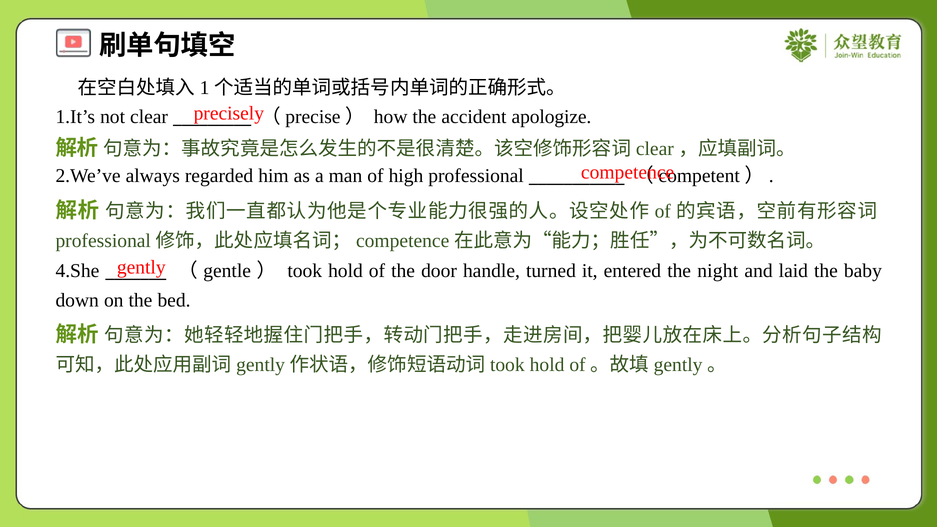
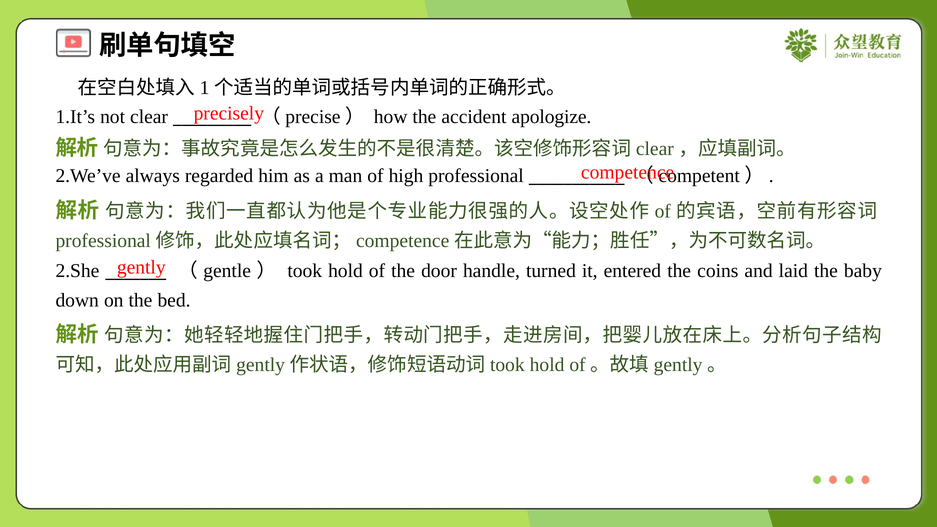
4.She: 4.She -> 2.She
night: night -> coins
